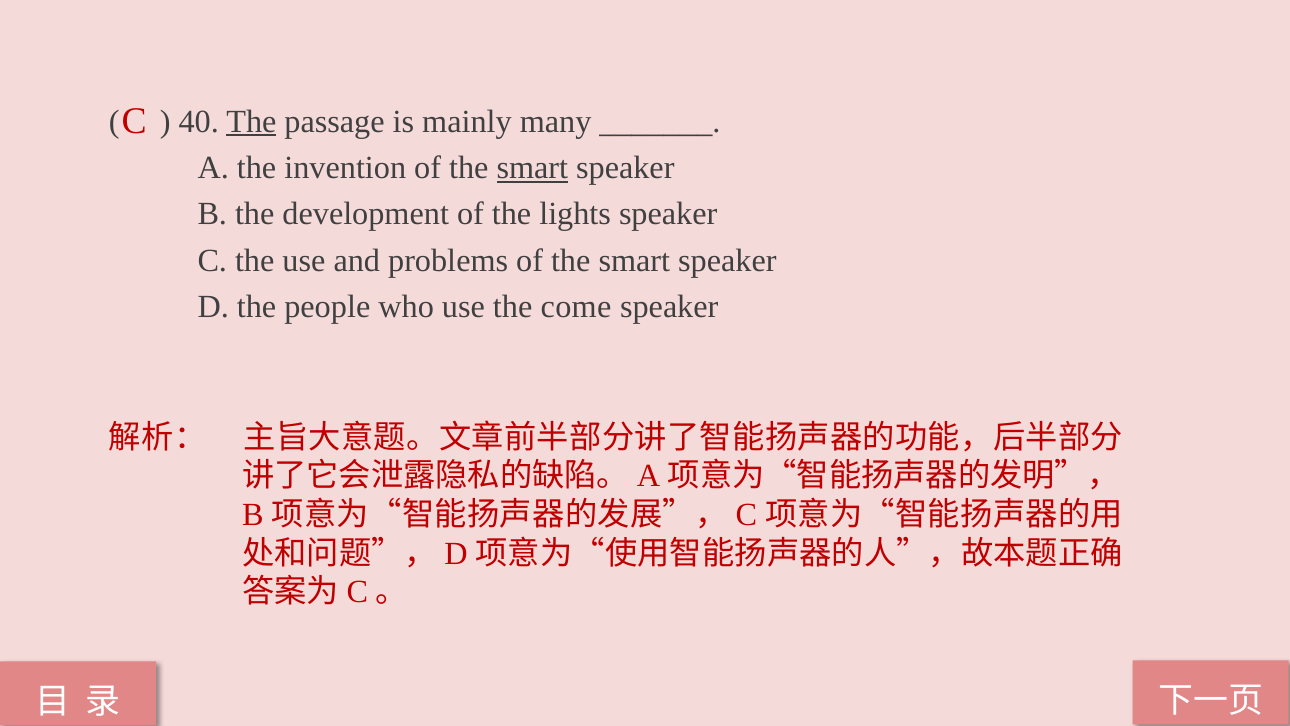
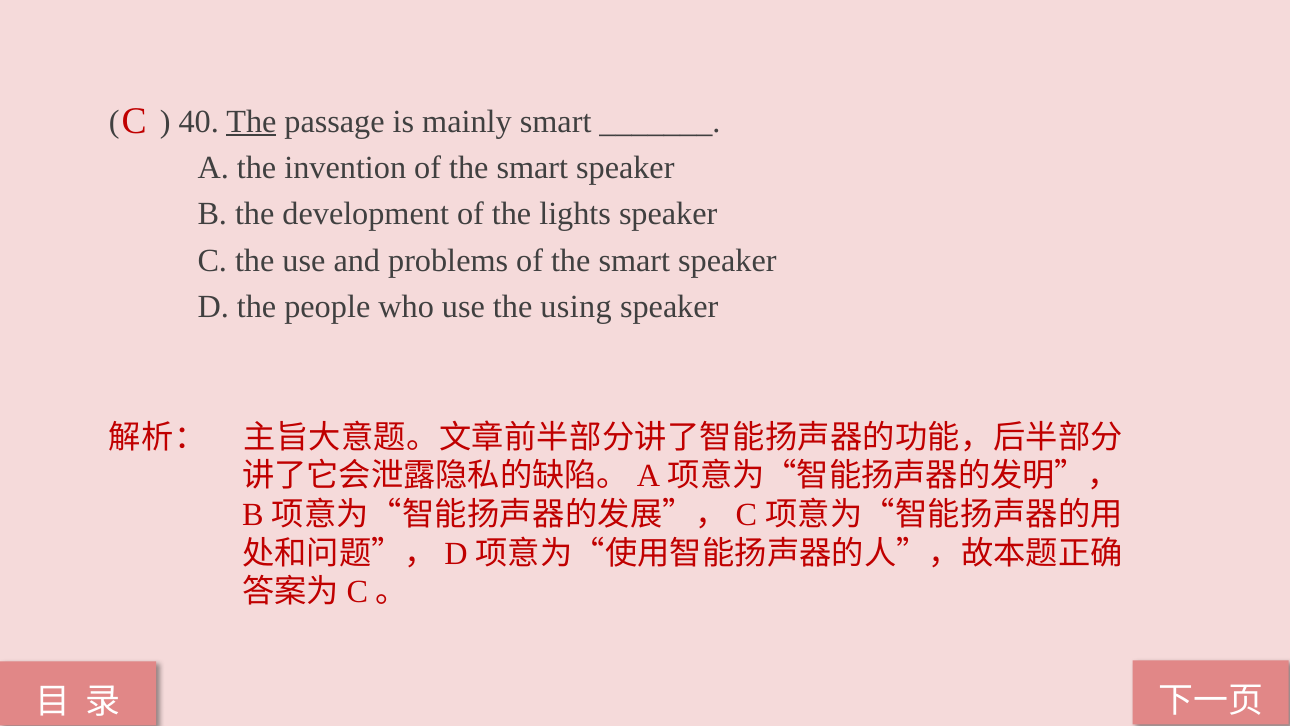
mainly many: many -> smart
smart at (532, 168) underline: present -> none
come: come -> using
